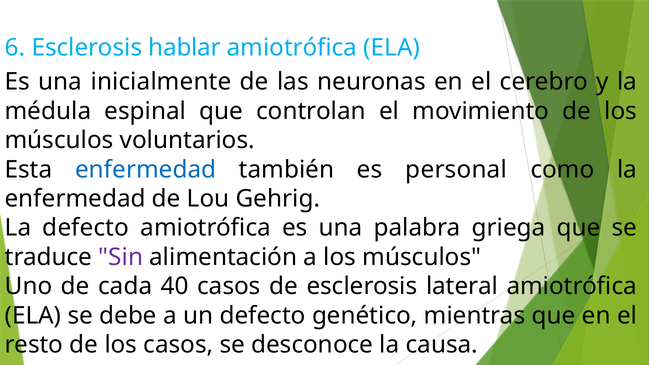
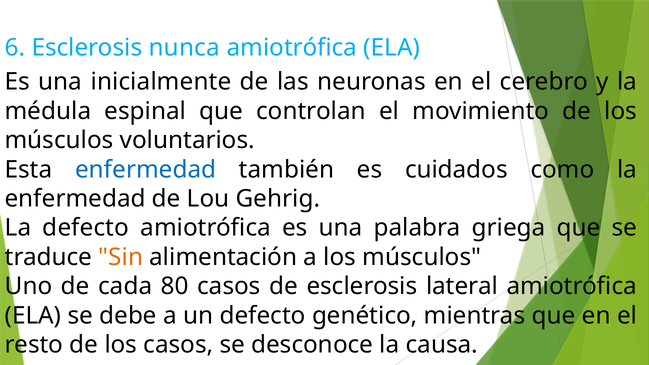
hablar: hablar -> nunca
personal: personal -> cuidados
Sin colour: purple -> orange
40: 40 -> 80
